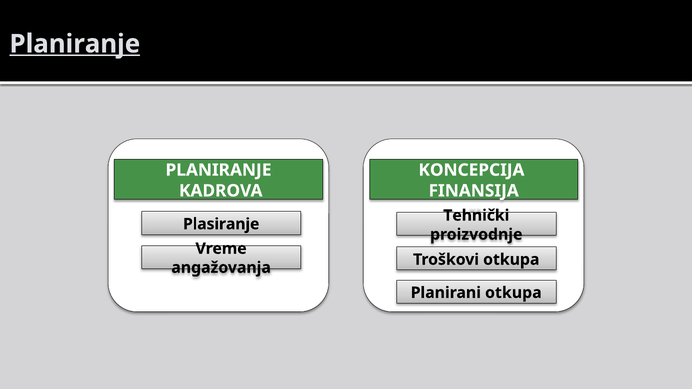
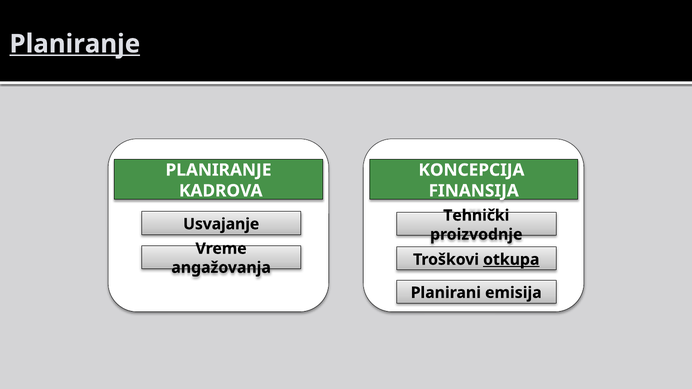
Plasiranje: Plasiranje -> Usvajanje
otkupa at (511, 260) underline: none -> present
Planirani otkupa: otkupa -> emisija
